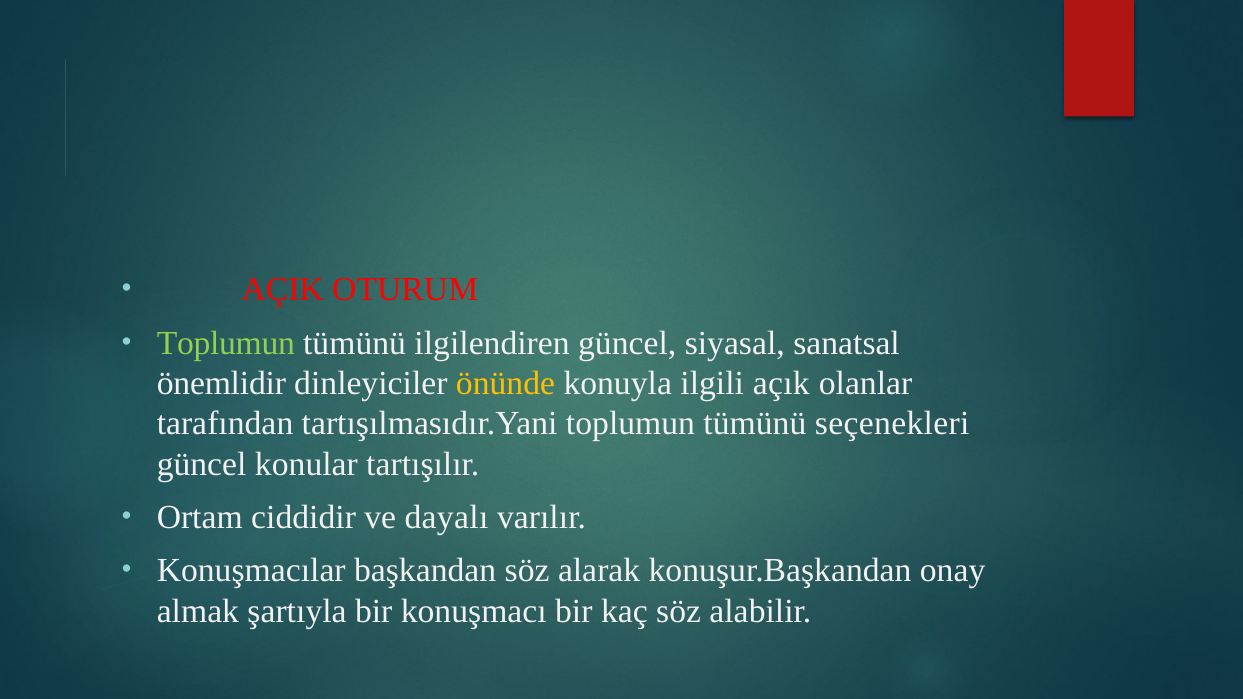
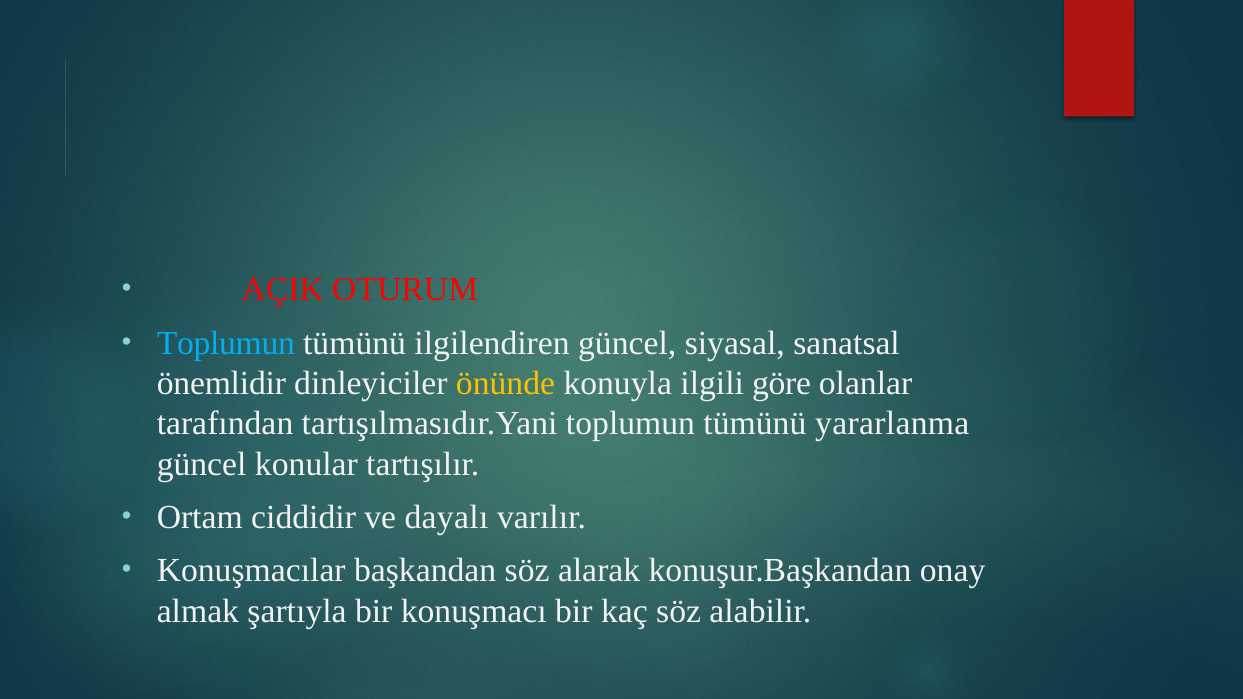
Toplumun at (226, 343) colour: light green -> light blue
açık: açık -> göre
seçenekleri: seçenekleri -> yararlanma
